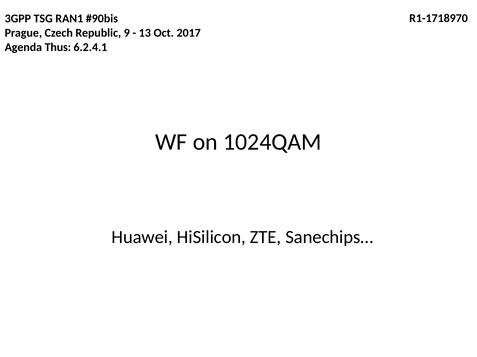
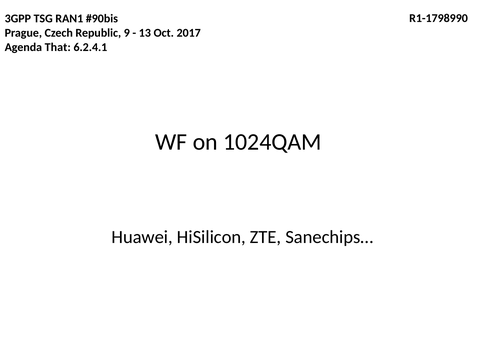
R1-1718970: R1-1718970 -> R1-1798990
Thus: Thus -> That
